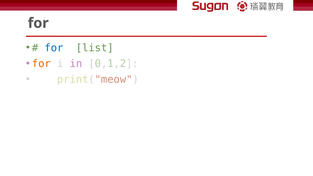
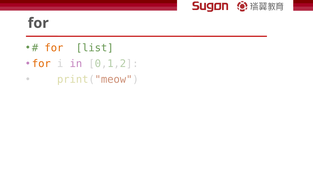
for at (54, 48) colour: blue -> orange
